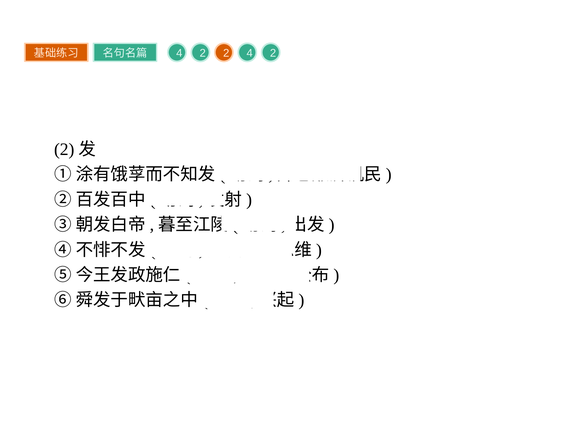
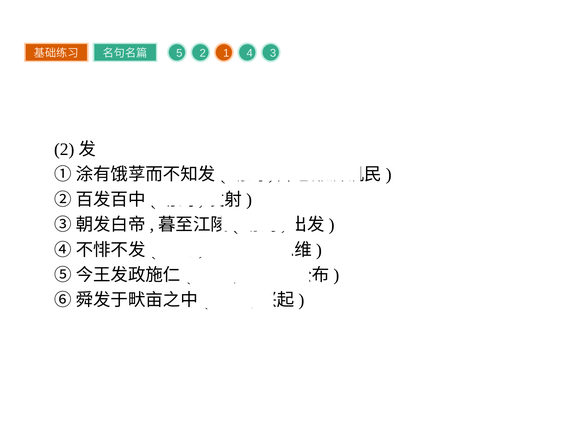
4 at (179, 53): 4 -> 5
2 2: 2 -> 1
2 at (273, 53): 2 -> 3
